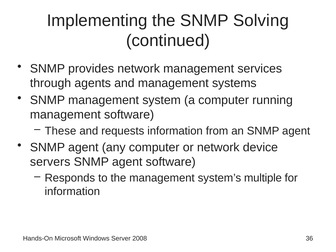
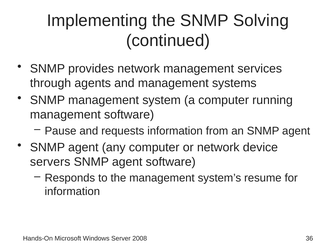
These: These -> Pause
multiple: multiple -> resume
